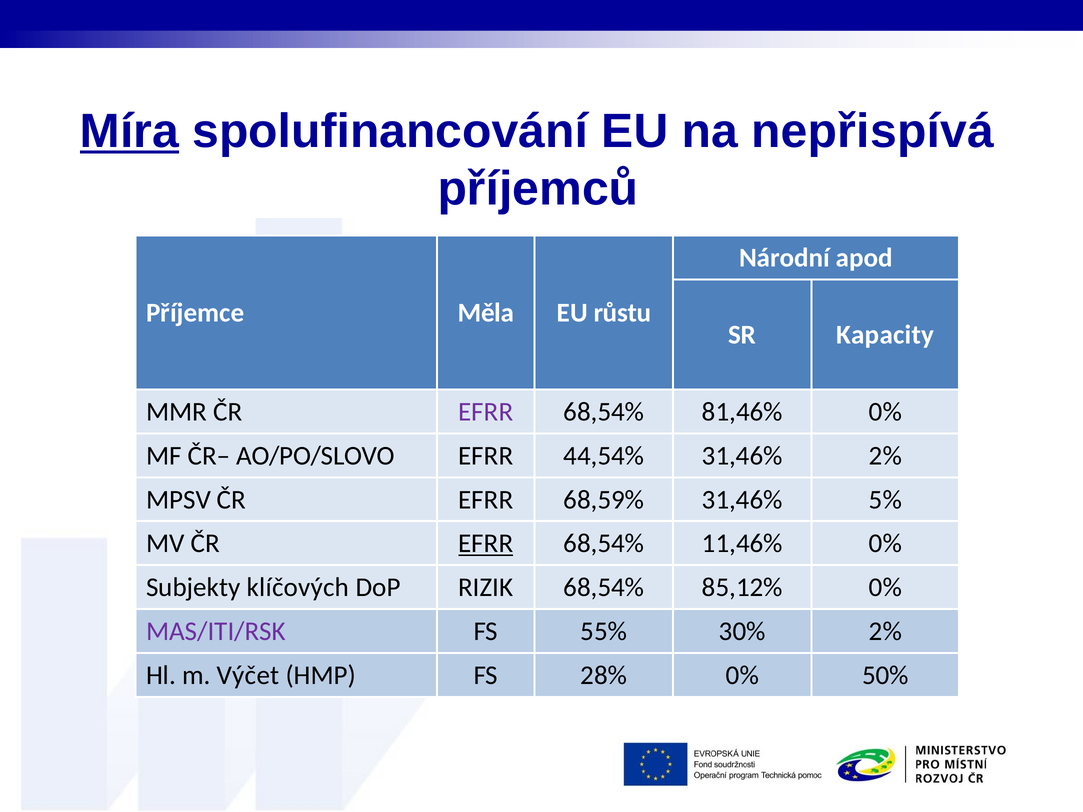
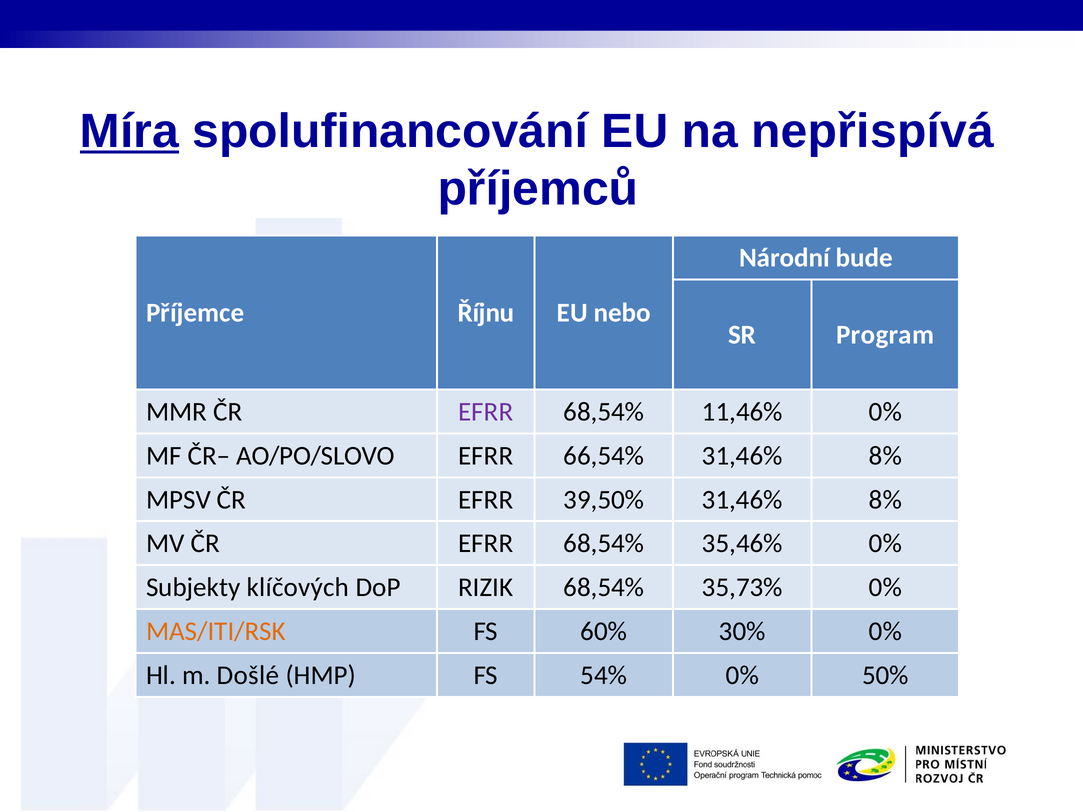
apod: apod -> bude
Měla: Měla -> Říjnu
růstu: růstu -> nebo
Kapacity: Kapacity -> Program
81,46%: 81,46% -> 11,46%
44,54%: 44,54% -> 66,54%
2% at (885, 456): 2% -> 8%
68,59%: 68,59% -> 39,50%
5% at (885, 500): 5% -> 8%
EFRR at (486, 544) underline: present -> none
11,46%: 11,46% -> 35,46%
85,12%: 85,12% -> 35,73%
MAS/ITI/RSK colour: purple -> orange
55%: 55% -> 60%
30% 2%: 2% -> 0%
Výčet: Výčet -> Došlé
28%: 28% -> 54%
